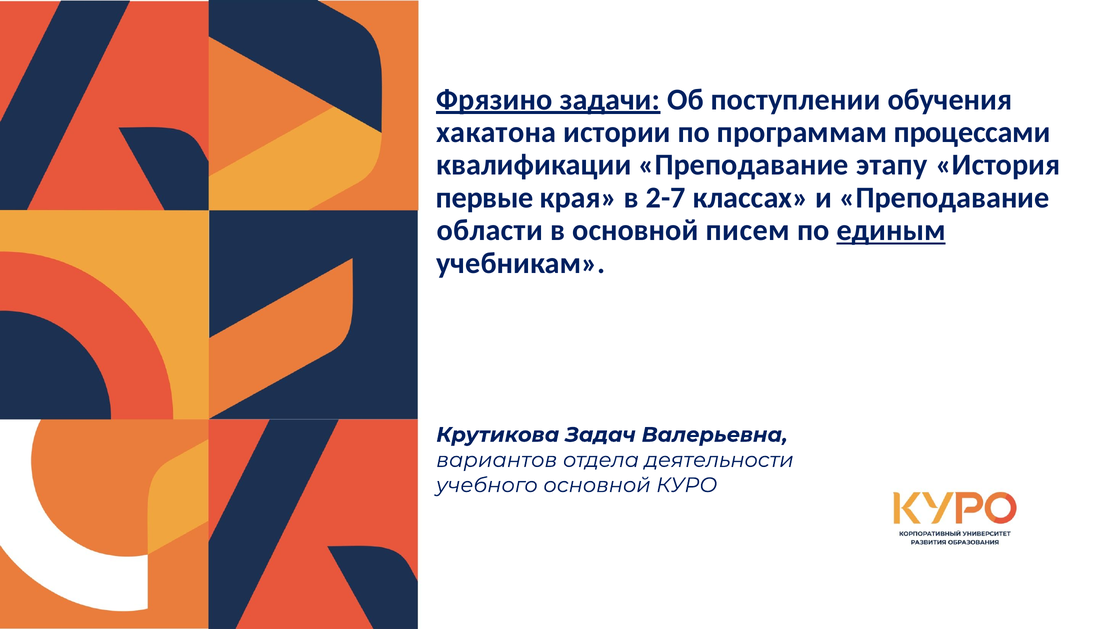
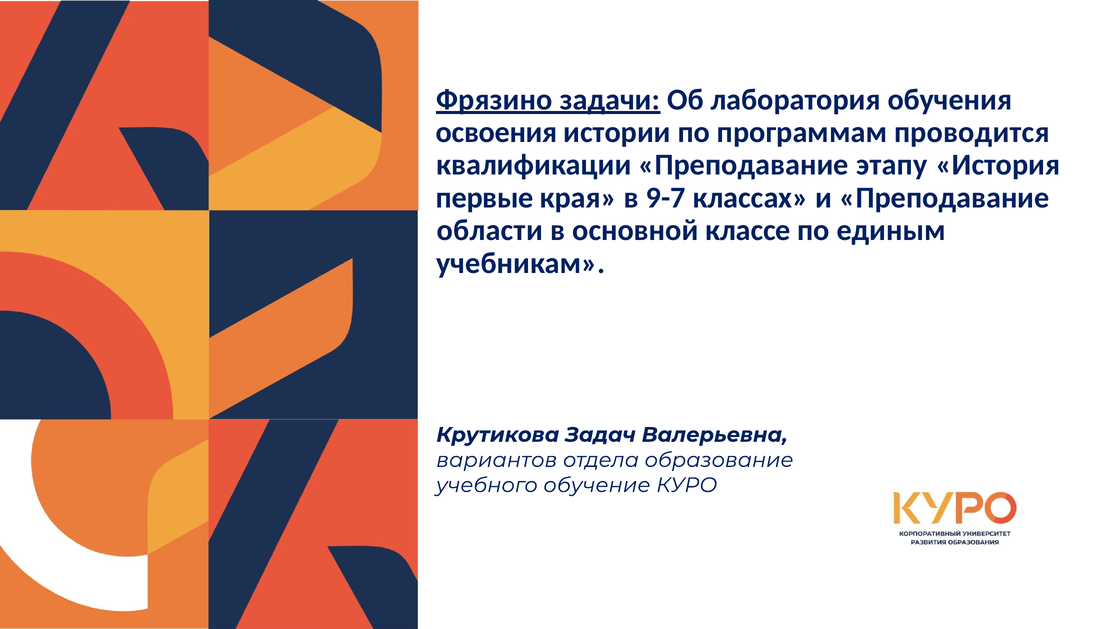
поступлении: поступлении -> лаборатория
хакатона: хакатона -> освоения
процессами: процессами -> проводится
2-7: 2-7 -> 9-7
писем: писем -> классе
единым underline: present -> none
деятельности: деятельности -> образование
учебного основной: основной -> обучение
